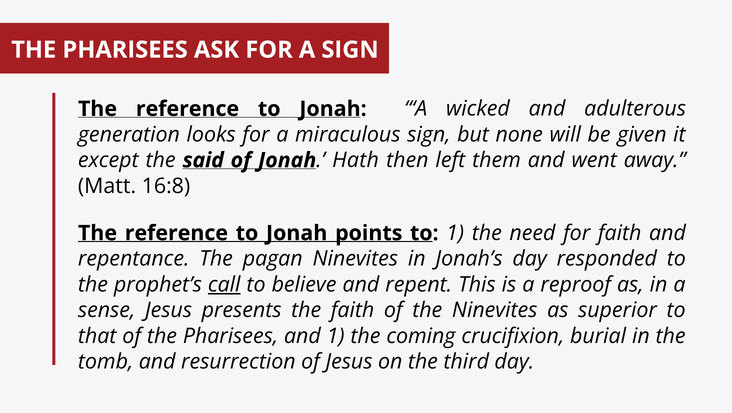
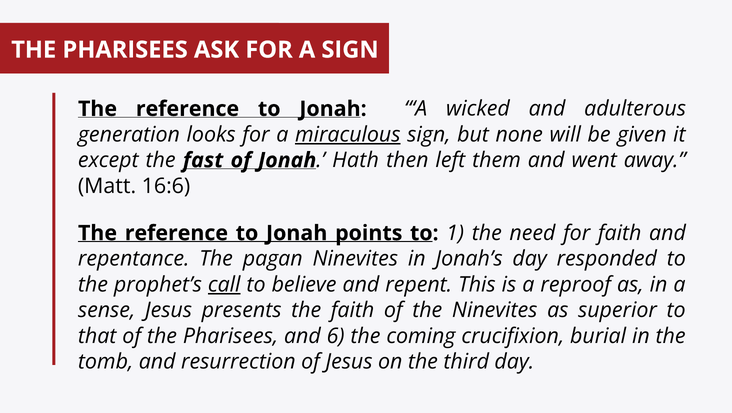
miraculous underline: none -> present
said: said -> fast
16:8: 16:8 -> 16:6
and 1: 1 -> 6
